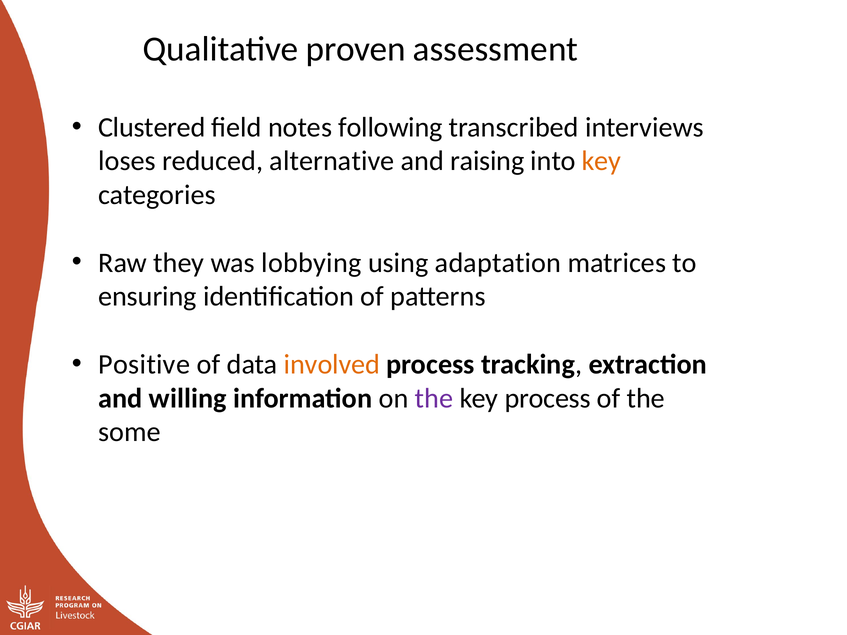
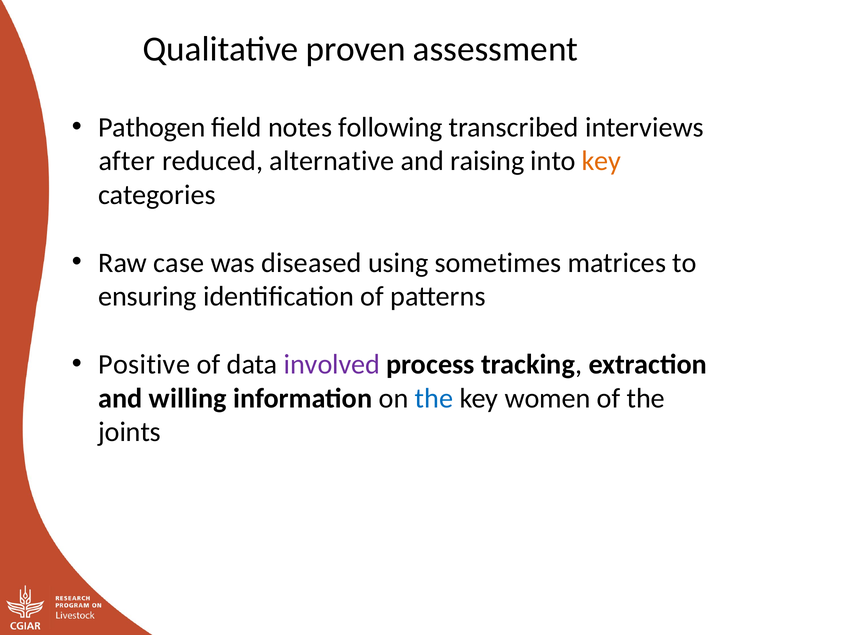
Clustered: Clustered -> Pathogen
loses: loses -> after
they: they -> case
lobbying: lobbying -> diseased
adaptation: adaptation -> sometimes
involved colour: orange -> purple
the at (434, 398) colour: purple -> blue
key process: process -> women
some: some -> joints
